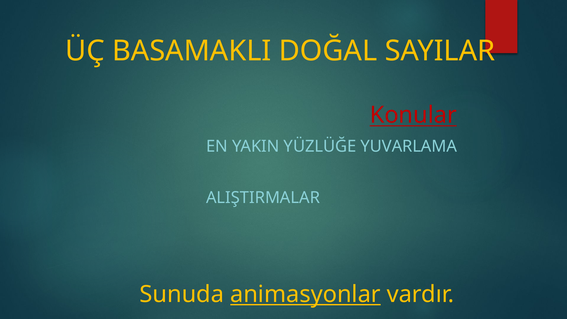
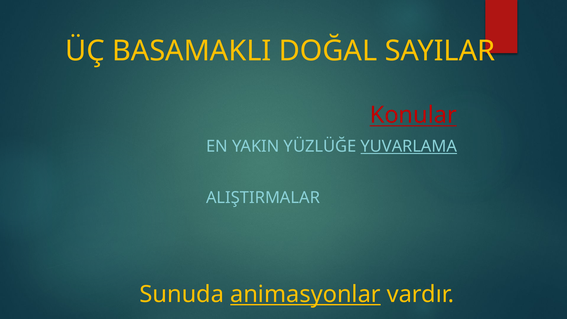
YUVARLAMA underline: none -> present
